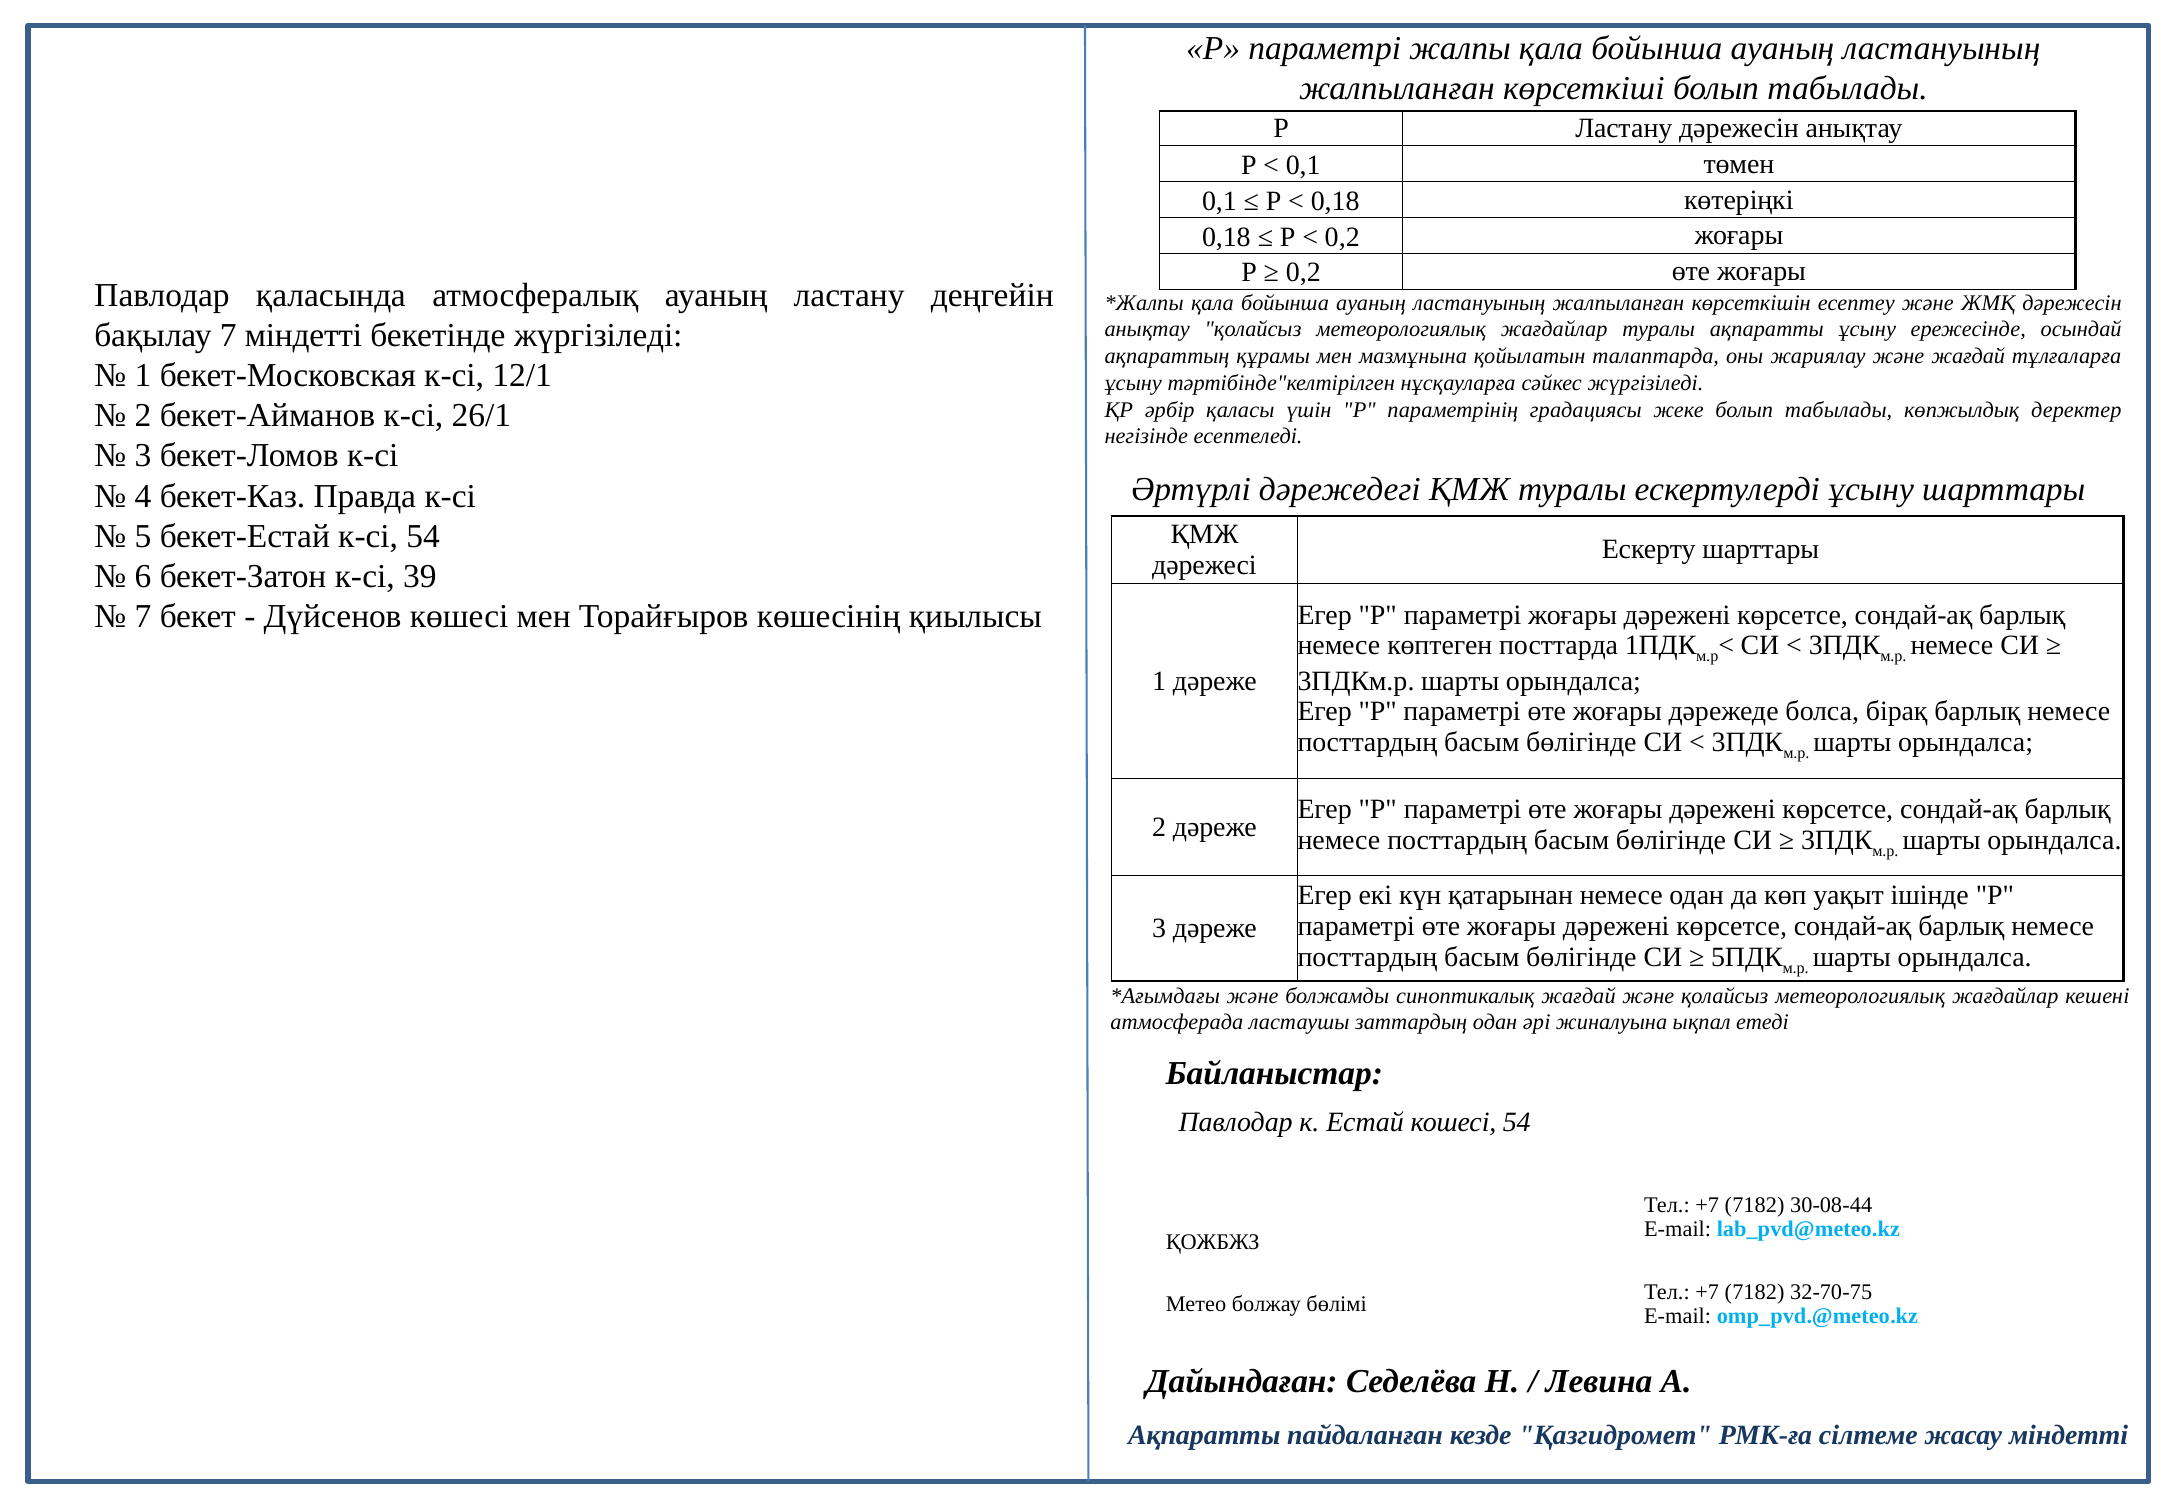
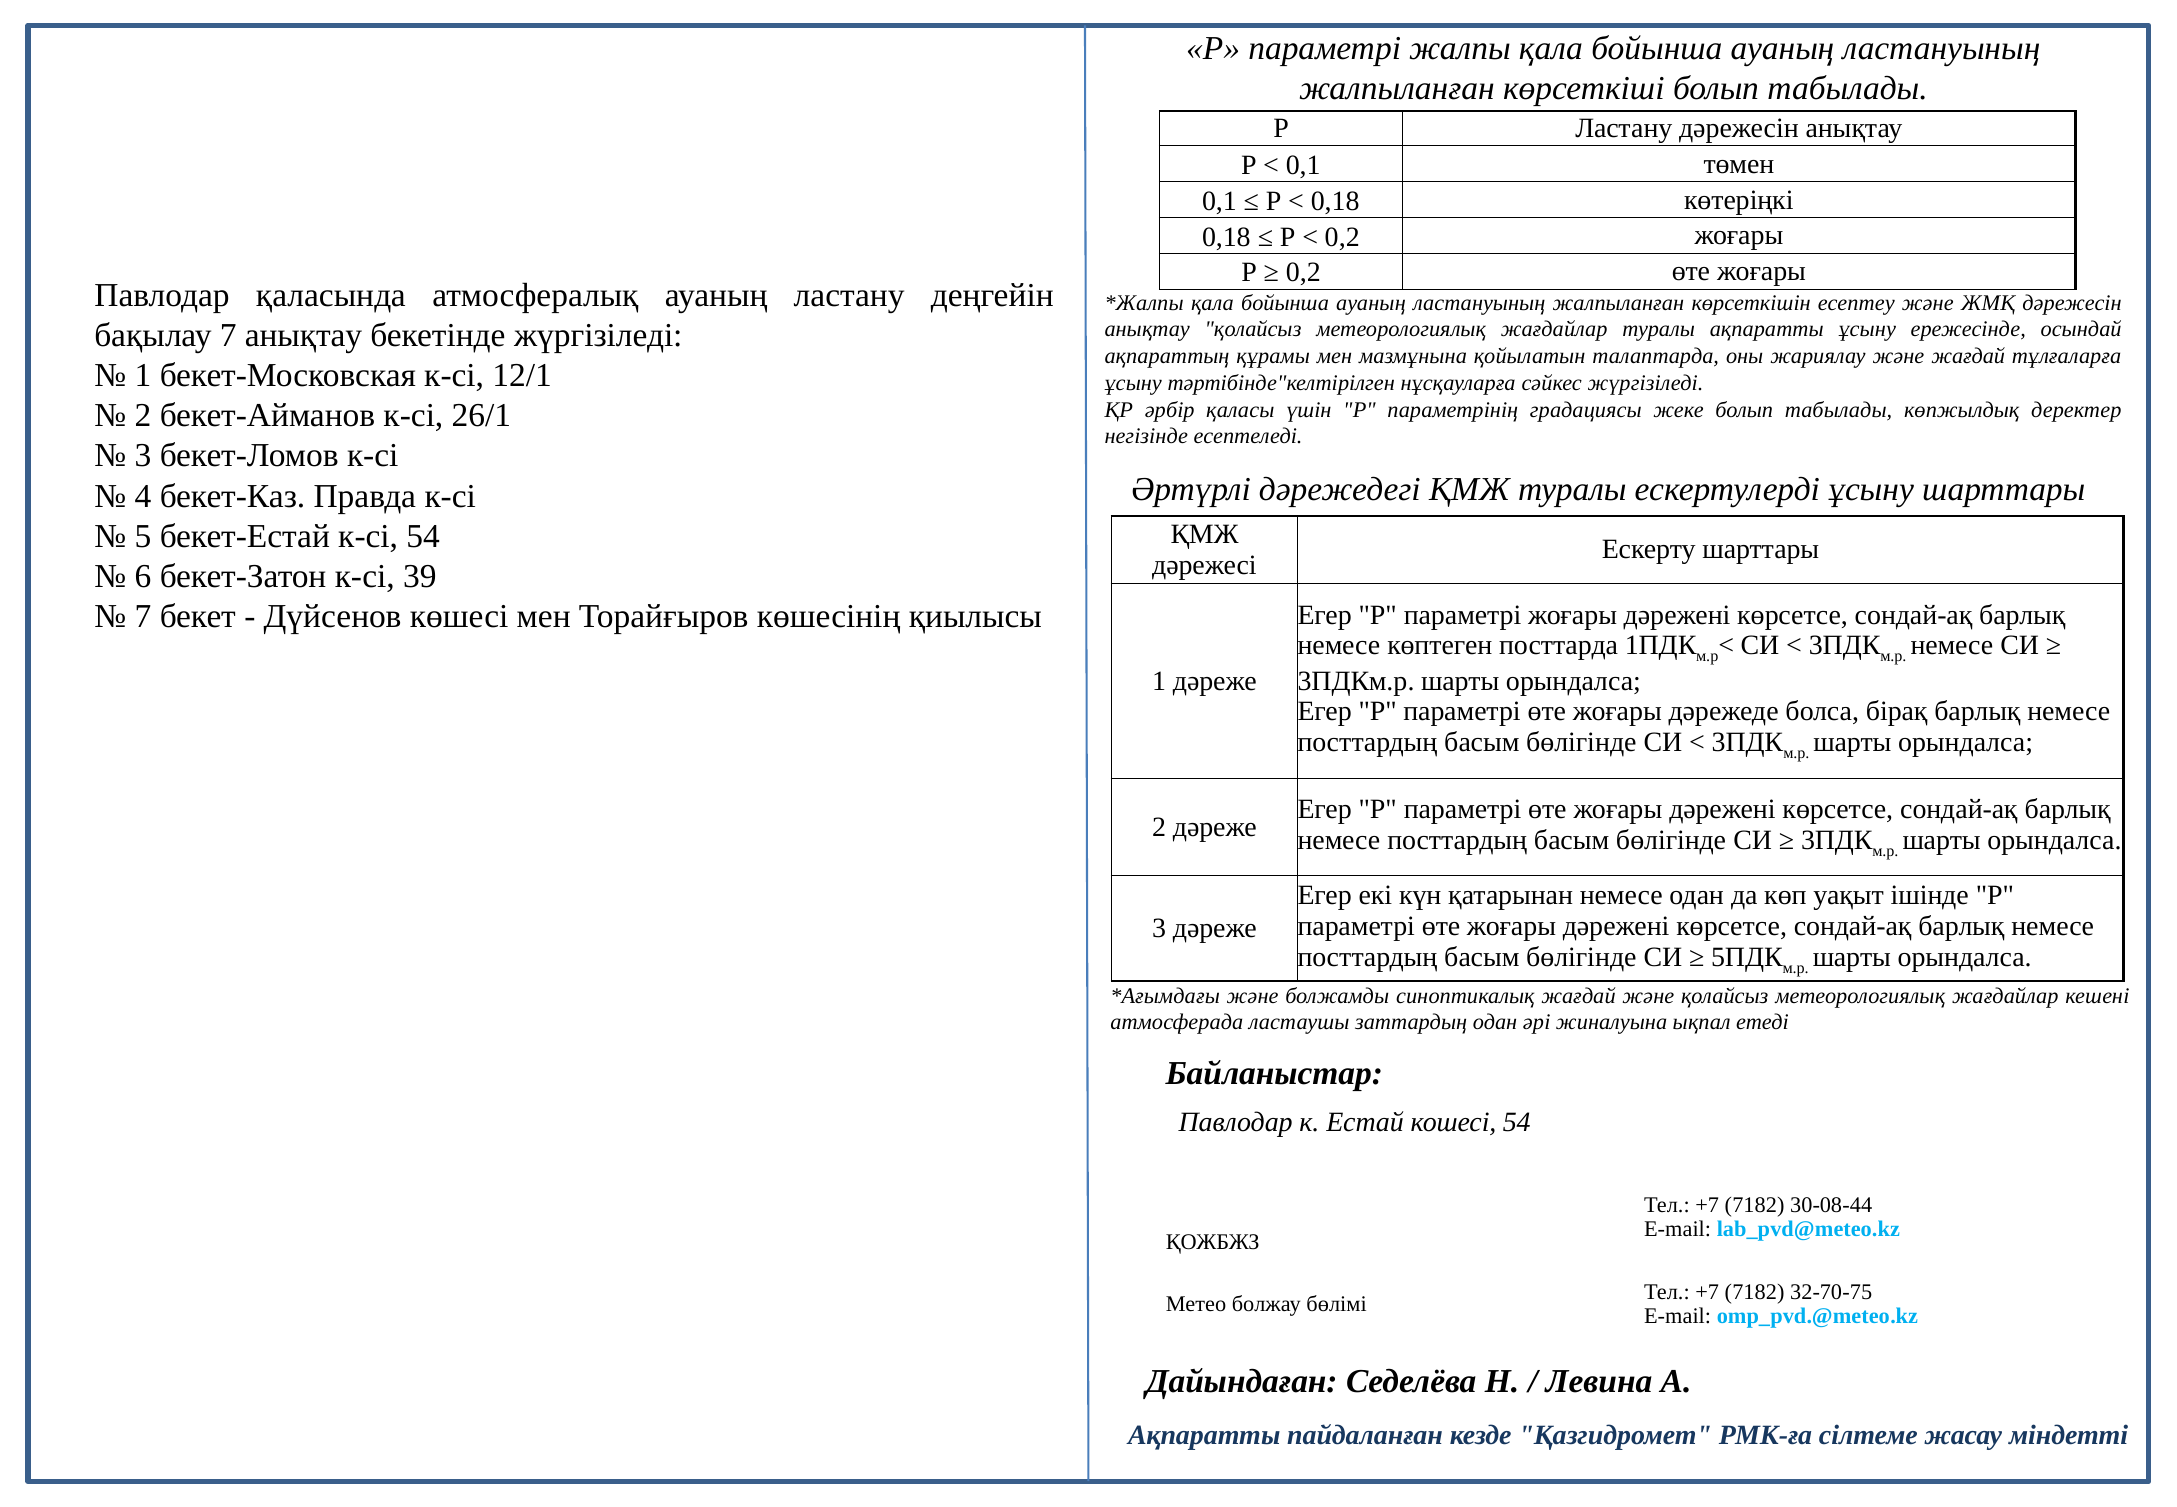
7 міндетті: міндетті -> анықтау
